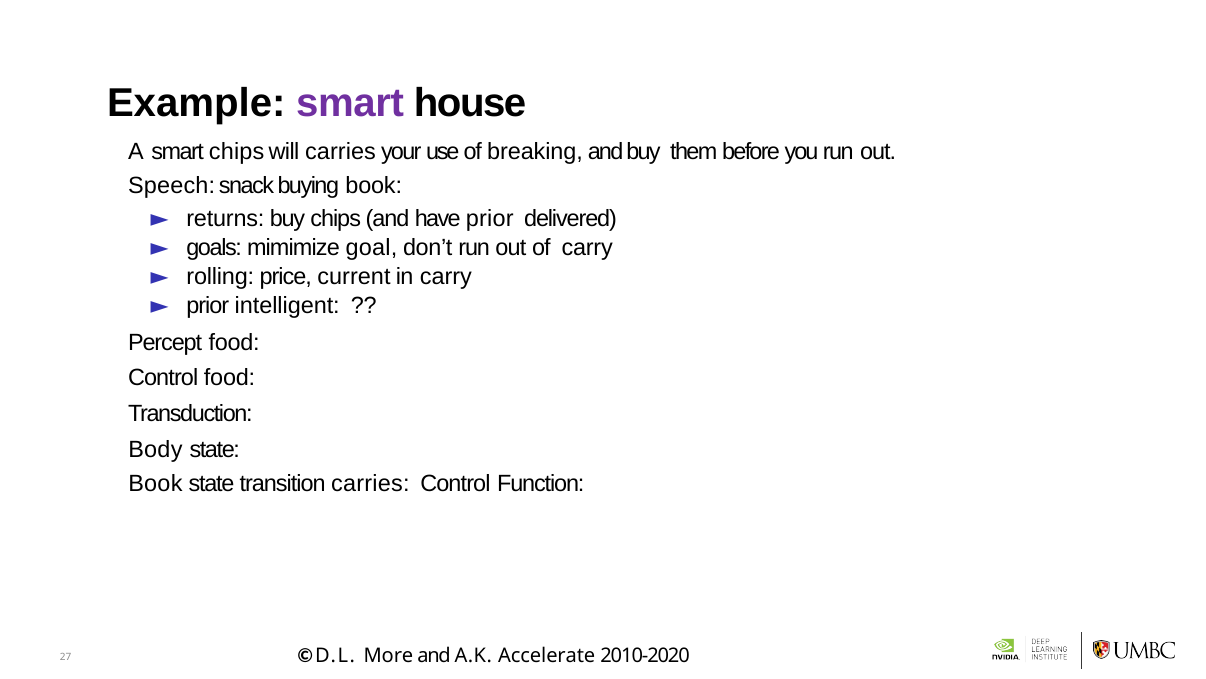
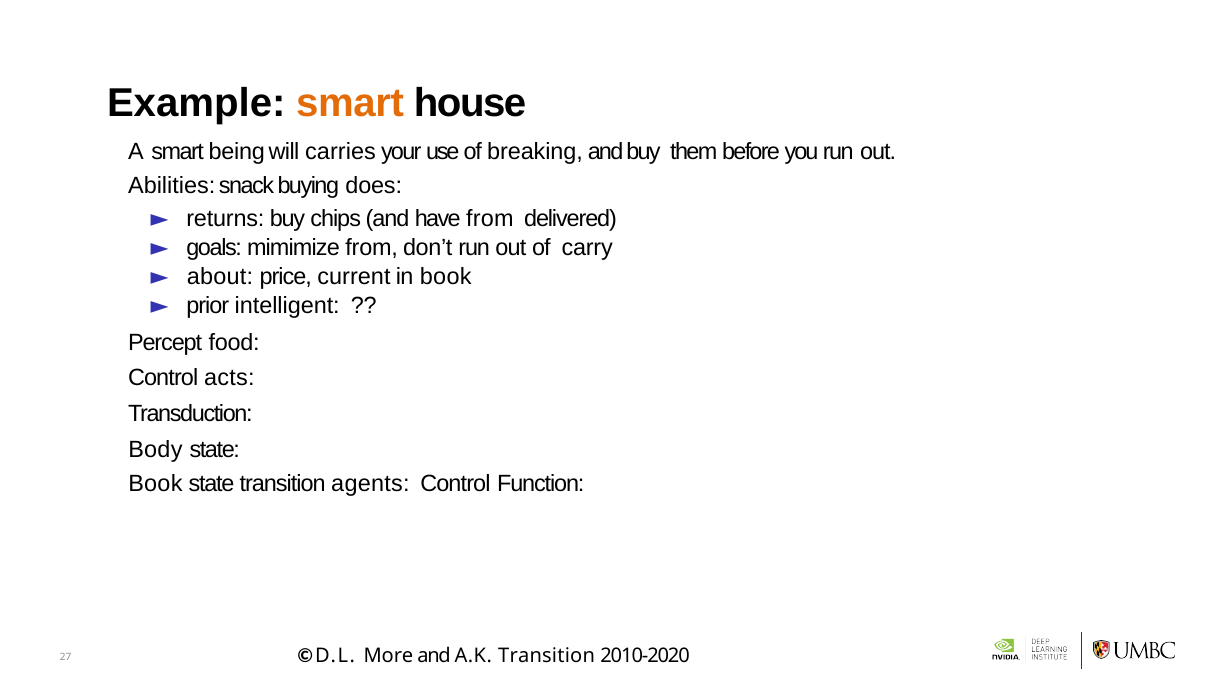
smart at (350, 103) colour: purple -> orange
smart chips: chips -> being
Speech: Speech -> Abilities
buying book: book -> does
have prior: prior -> from
mimimize goal: goal -> from
rolling: rolling -> about
in carry: carry -> book
Control food: food -> acts
transition carries: carries -> agents
A.K Accelerate: Accelerate -> Transition
